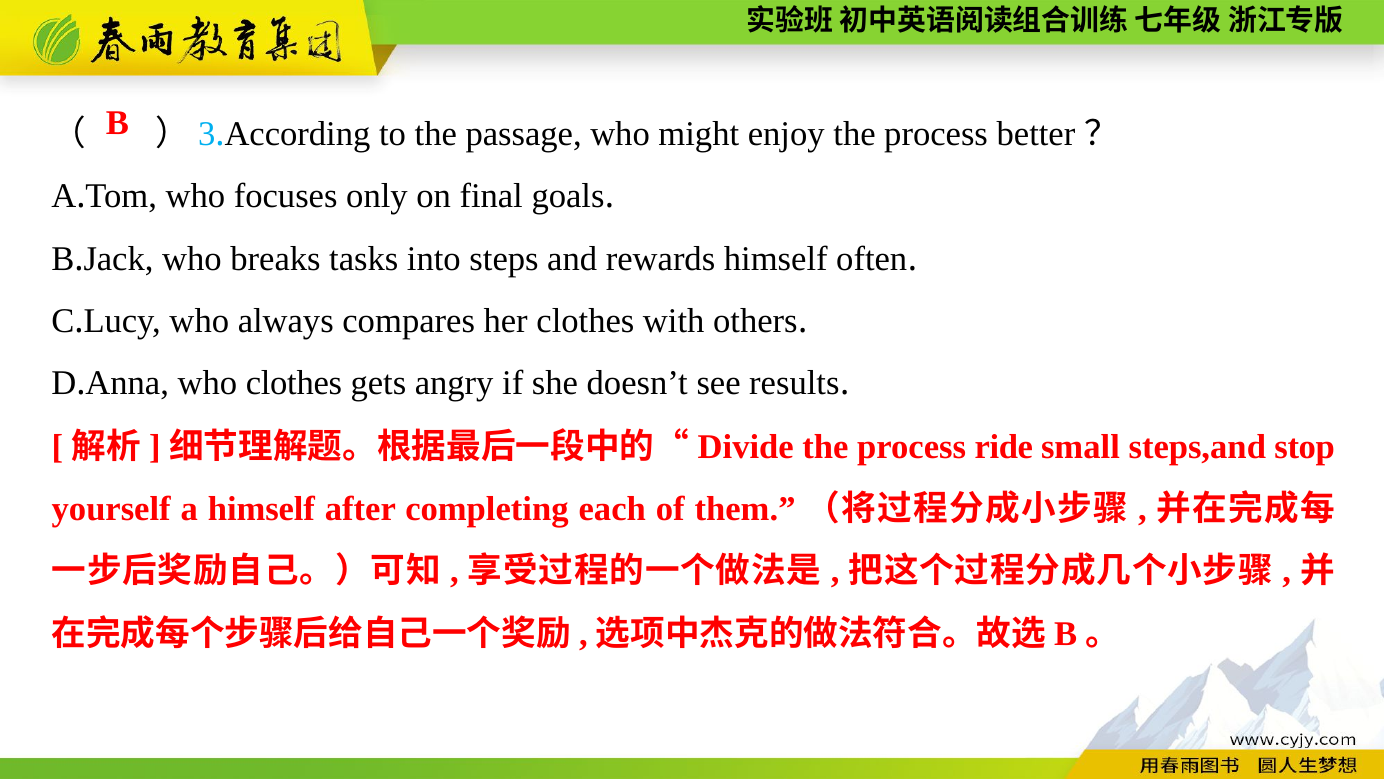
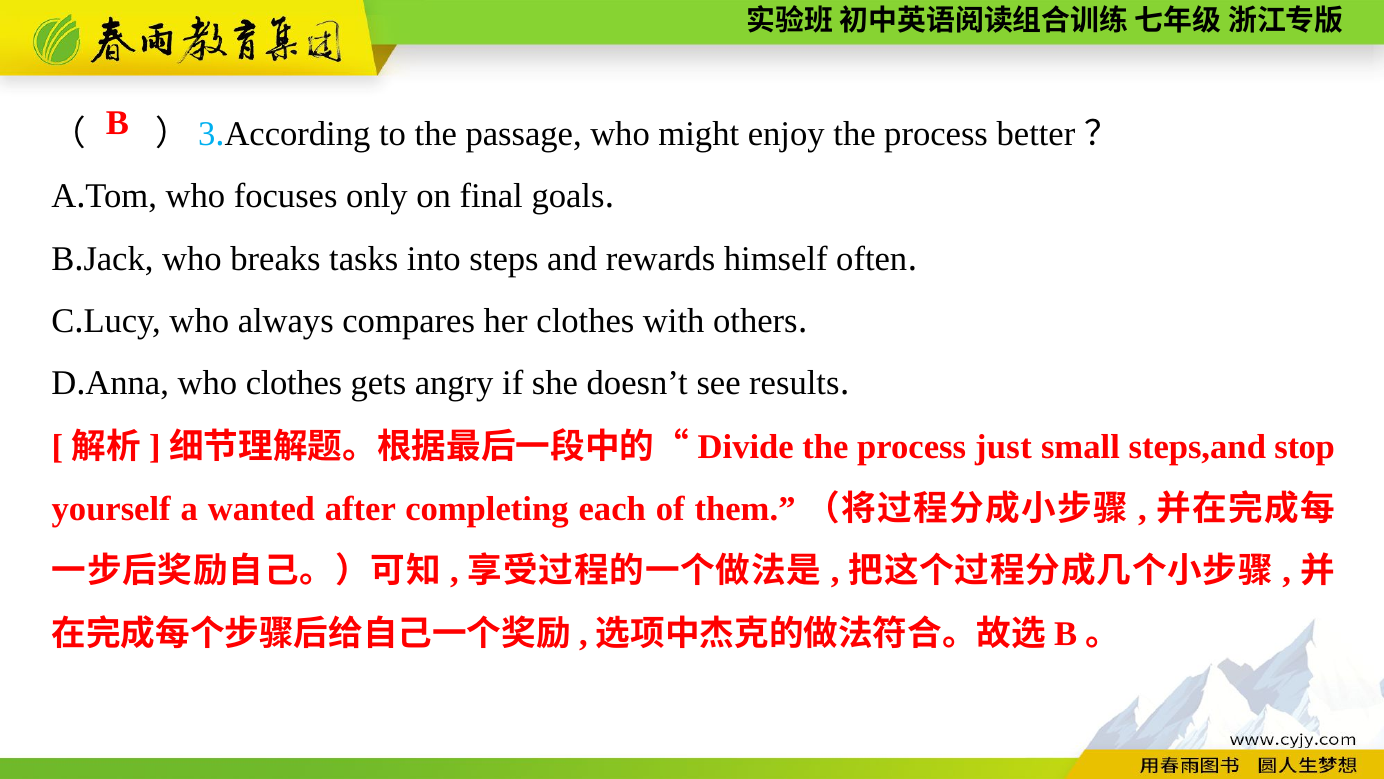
ride: ride -> just
a himself: himself -> wanted
